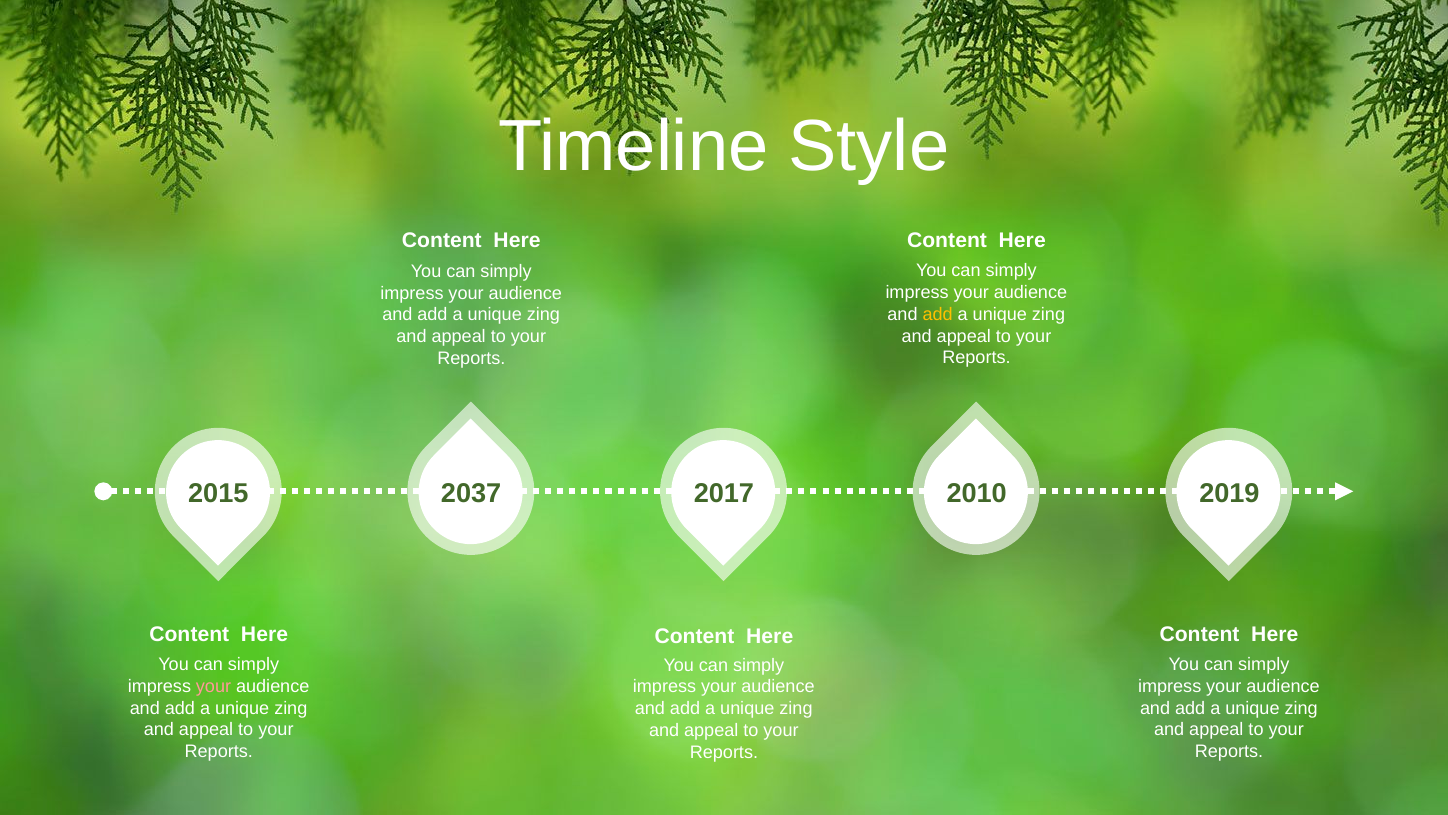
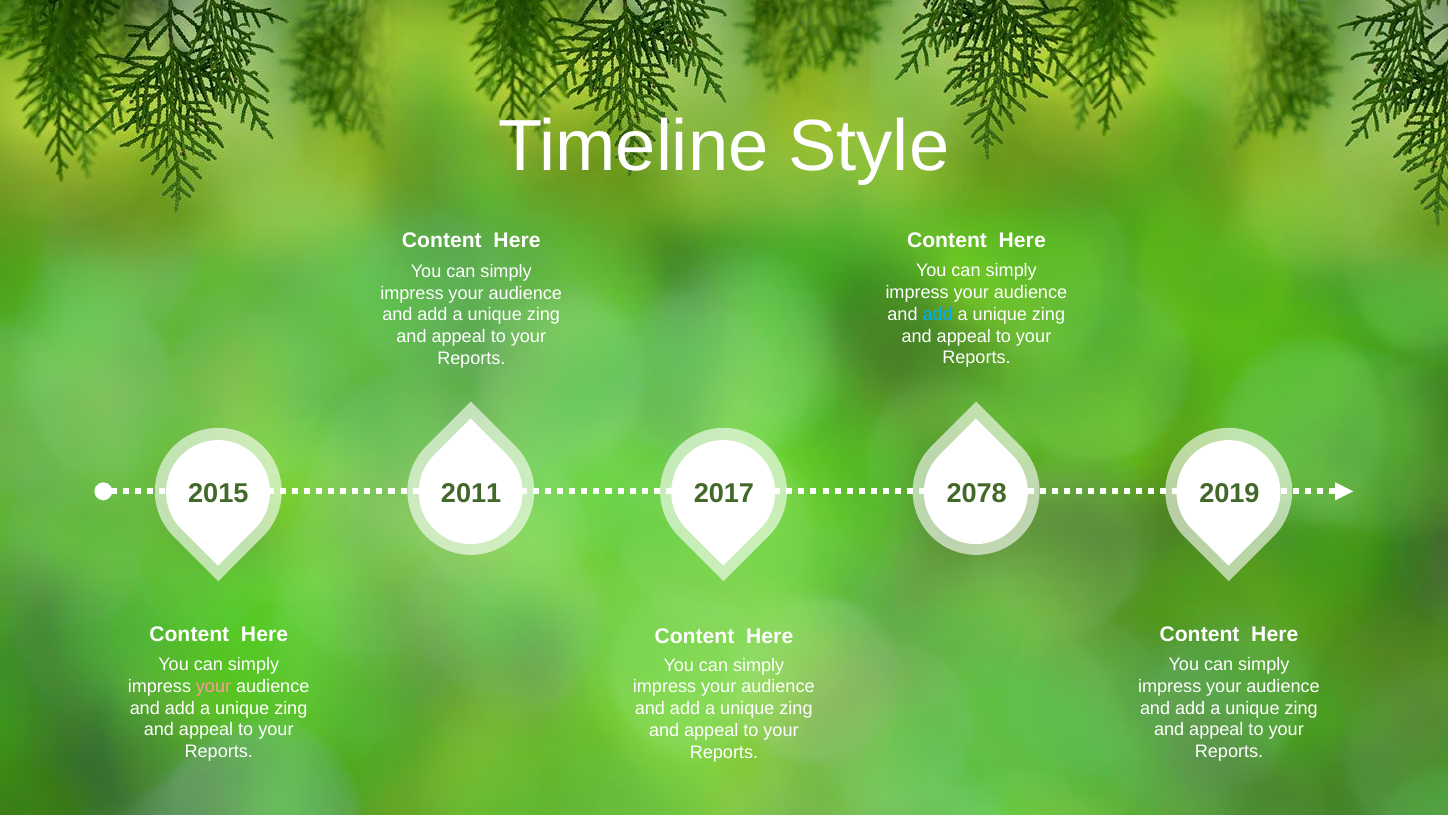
add at (938, 314) colour: yellow -> light blue
2037: 2037 -> 2011
2010: 2010 -> 2078
